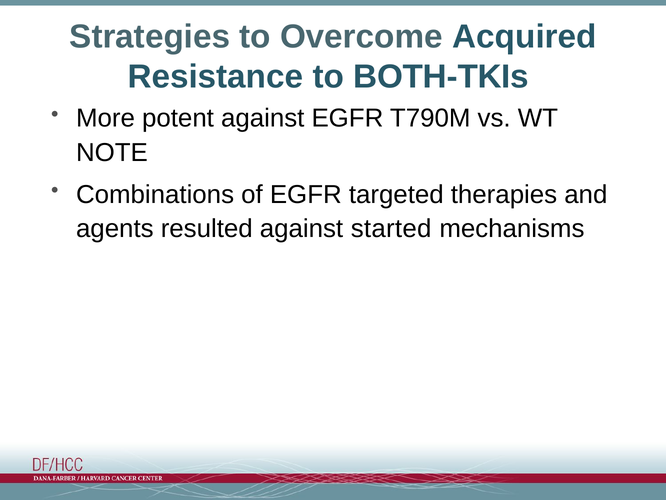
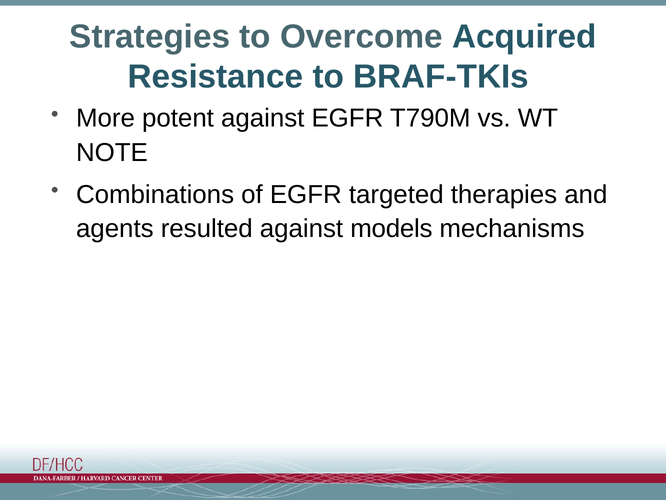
BOTH-TKIs: BOTH-TKIs -> BRAF-TKIs
started: started -> models
